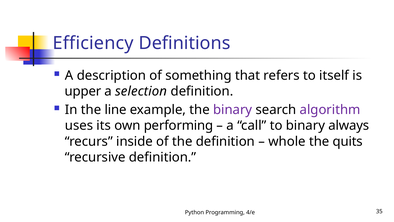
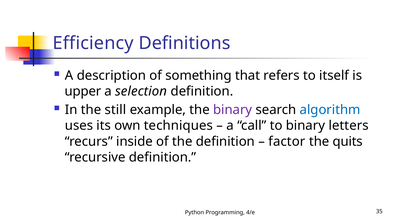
line: line -> still
algorithm colour: purple -> blue
performing: performing -> techniques
always: always -> letters
whole: whole -> factor
